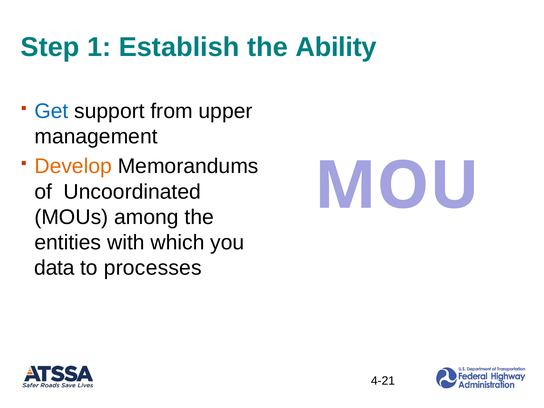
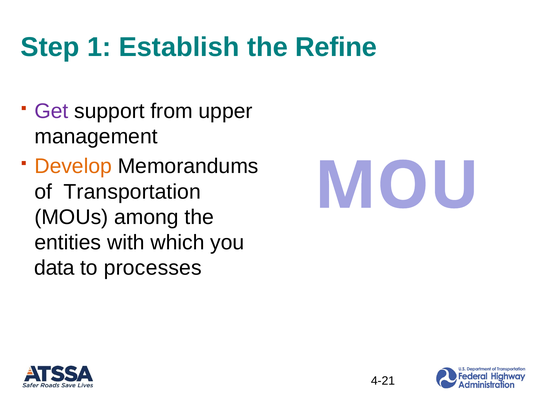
Ability: Ability -> Refine
Get colour: blue -> purple
Uncoordinated: Uncoordinated -> Transportation
